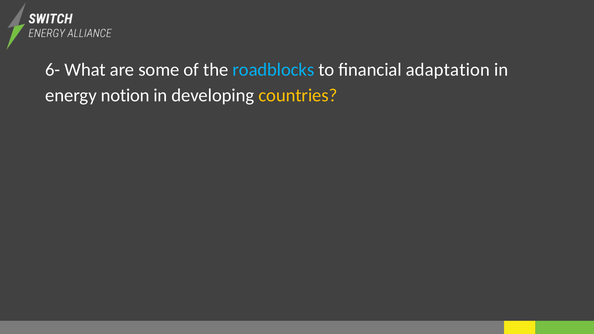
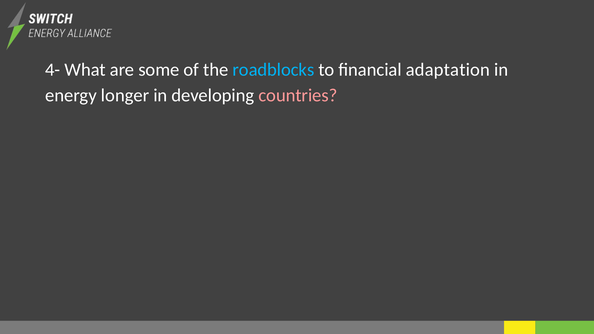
6-: 6- -> 4-
notion: notion -> longer
countries colour: yellow -> pink
